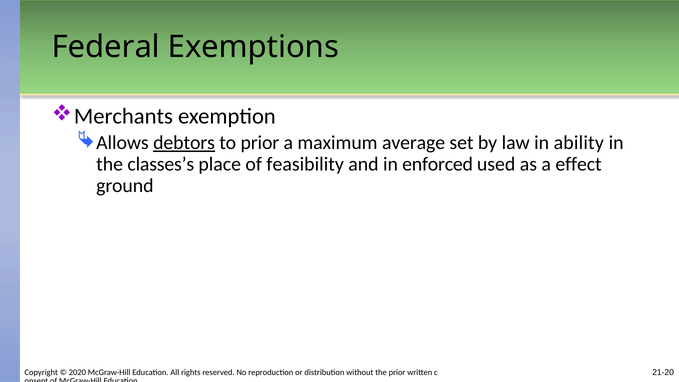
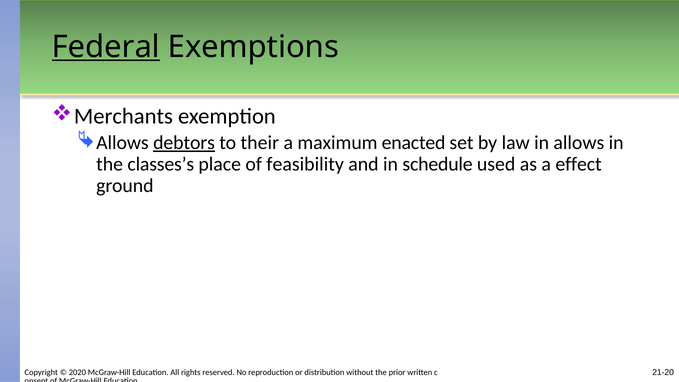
Federal underline: none -> present
to prior: prior -> their
average: average -> enacted
in ability: ability -> allows
enforced: enforced -> schedule
